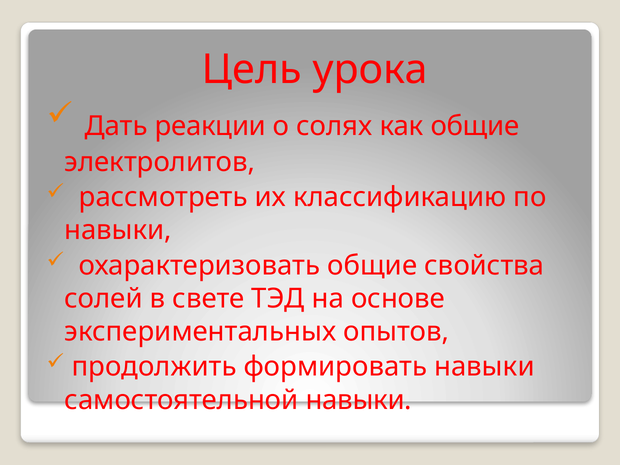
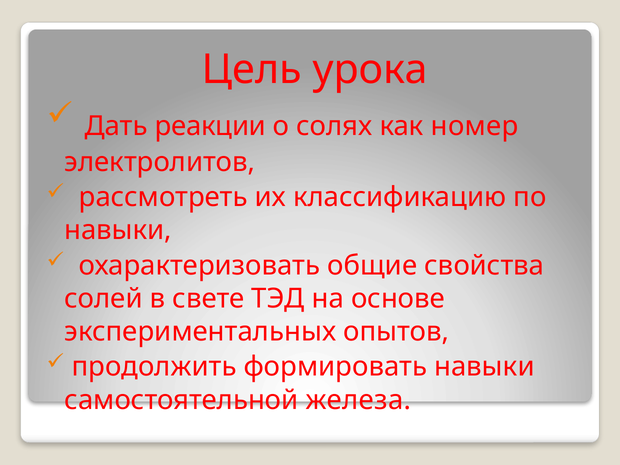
как общие: общие -> номер
самостоятельной навыки: навыки -> железа
